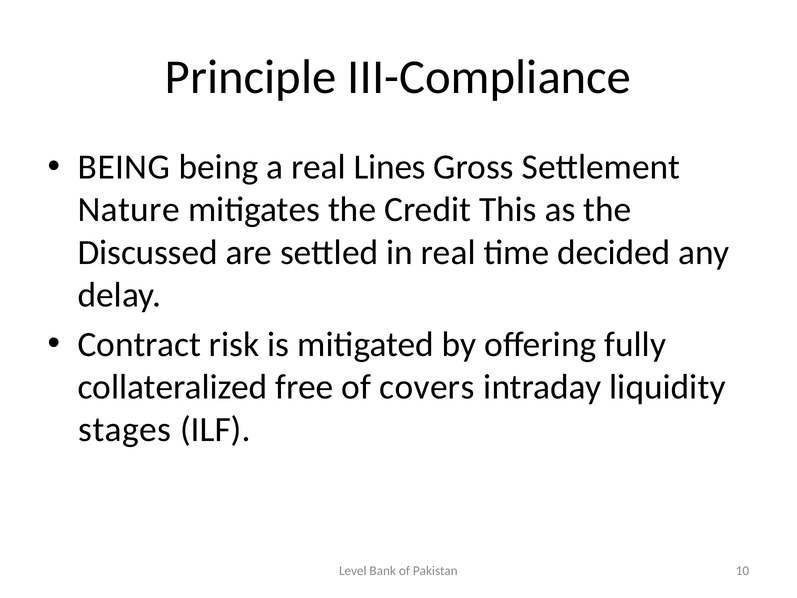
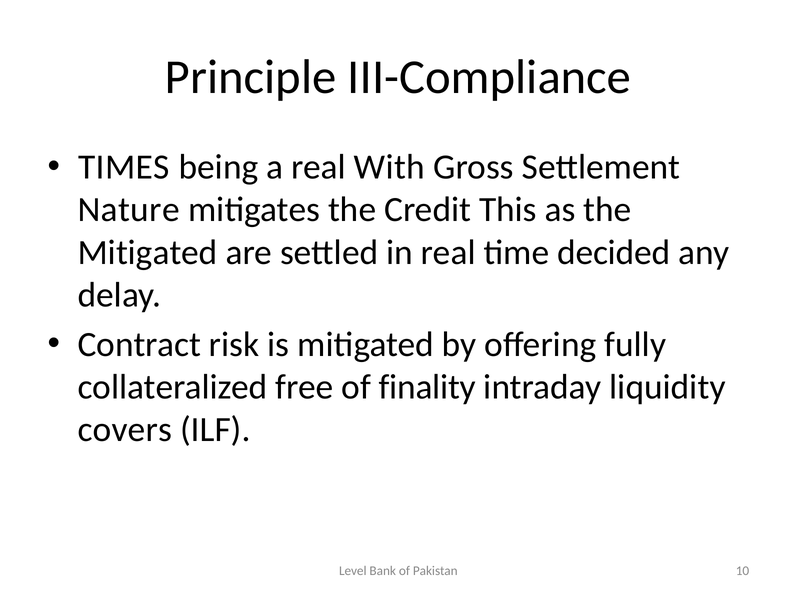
BEING at (124, 167): BEING -> TIMES
Lines: Lines -> With
Discussed at (148, 252): Discussed -> Mitigated
covers: covers -> finality
stages: stages -> covers
